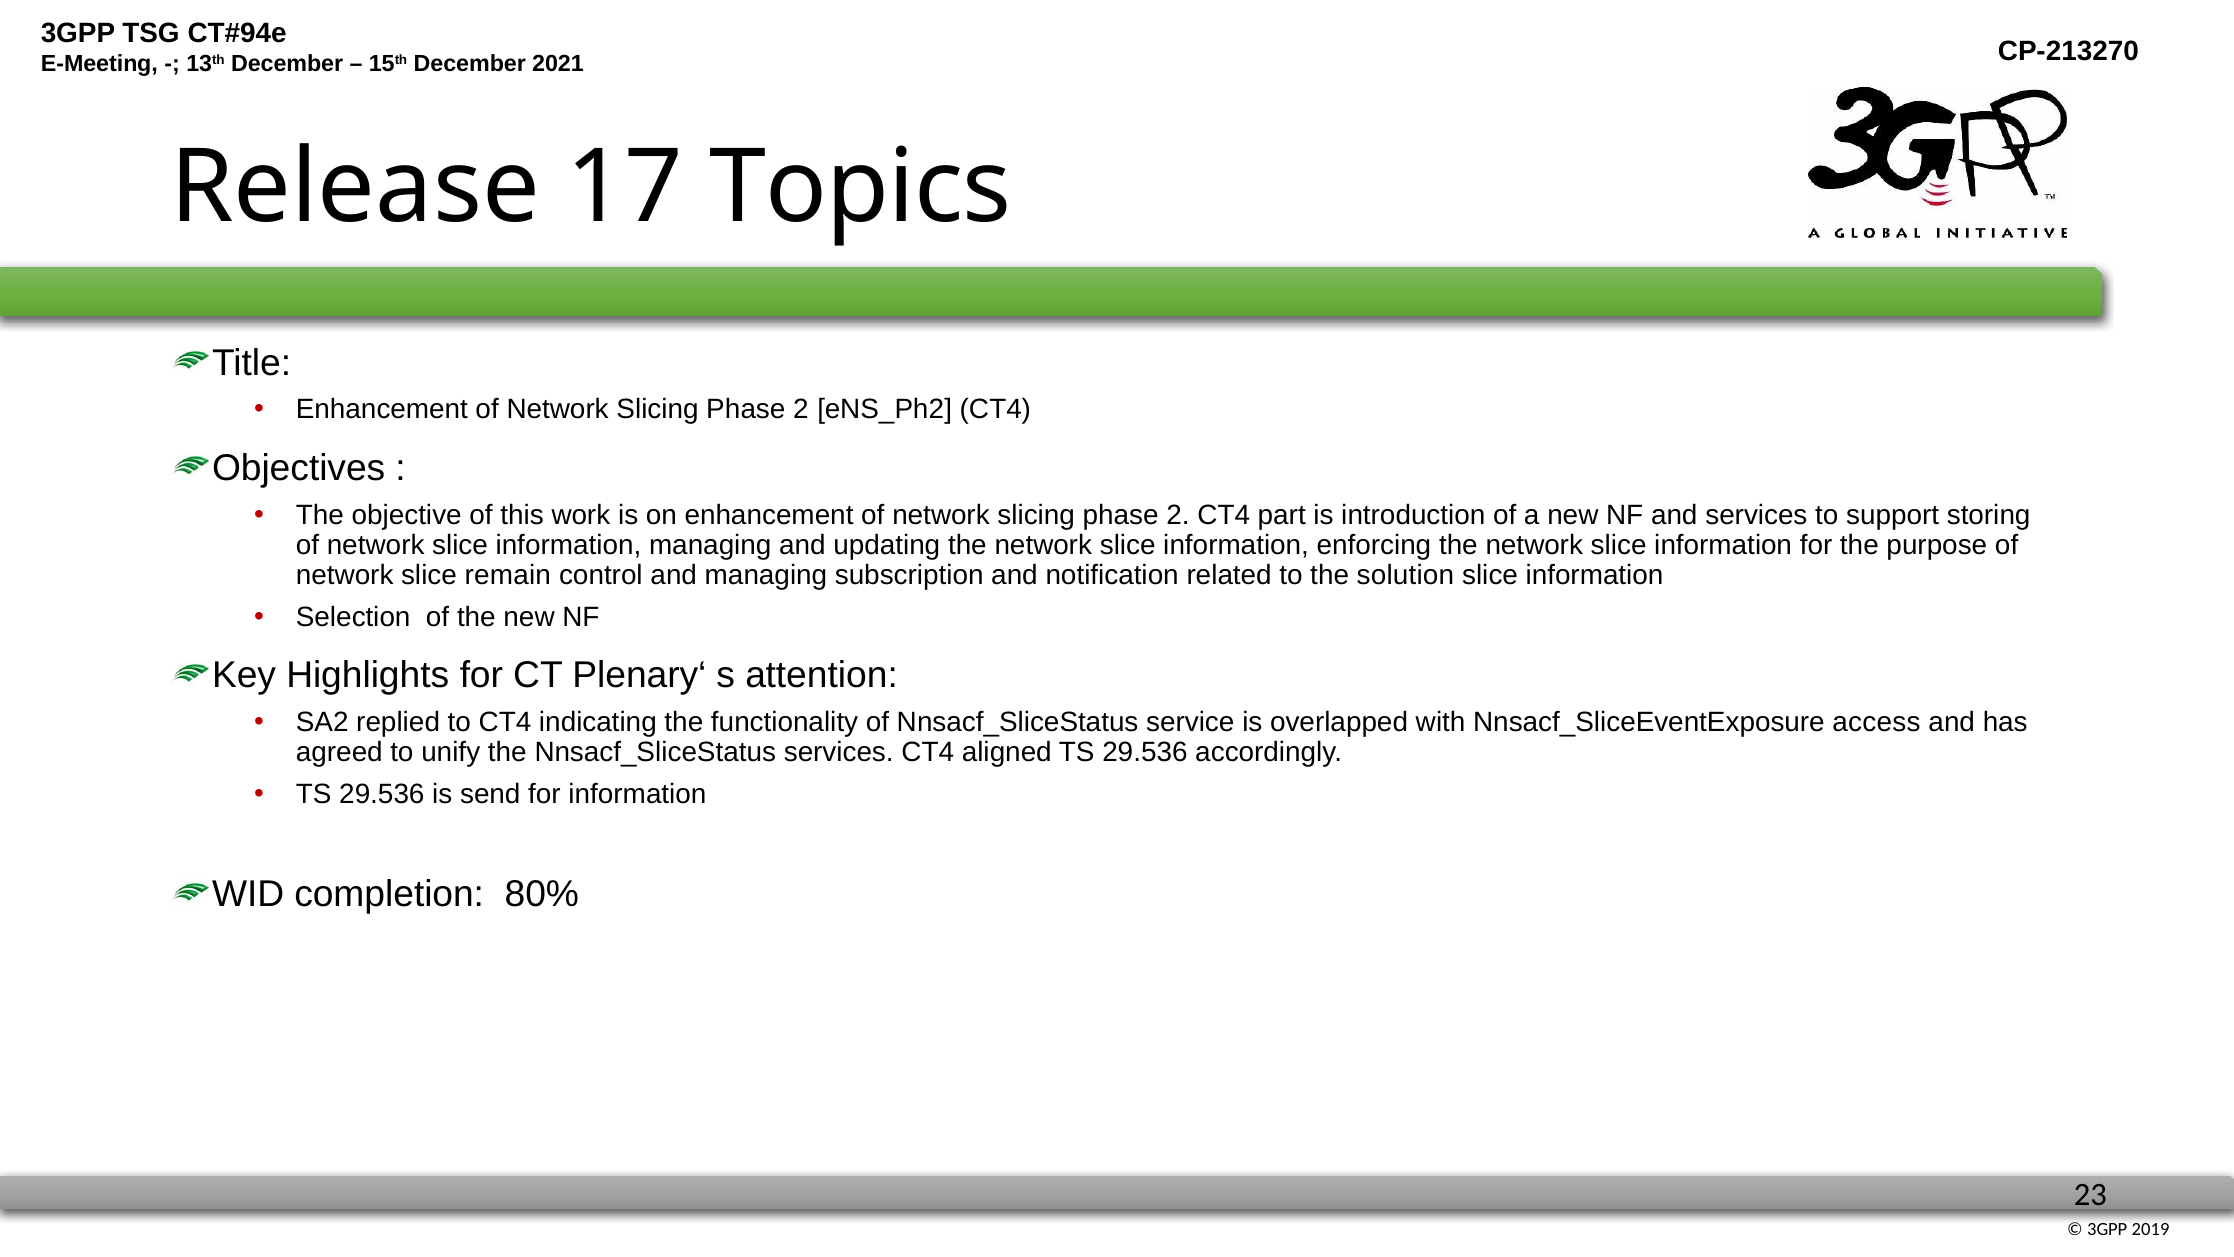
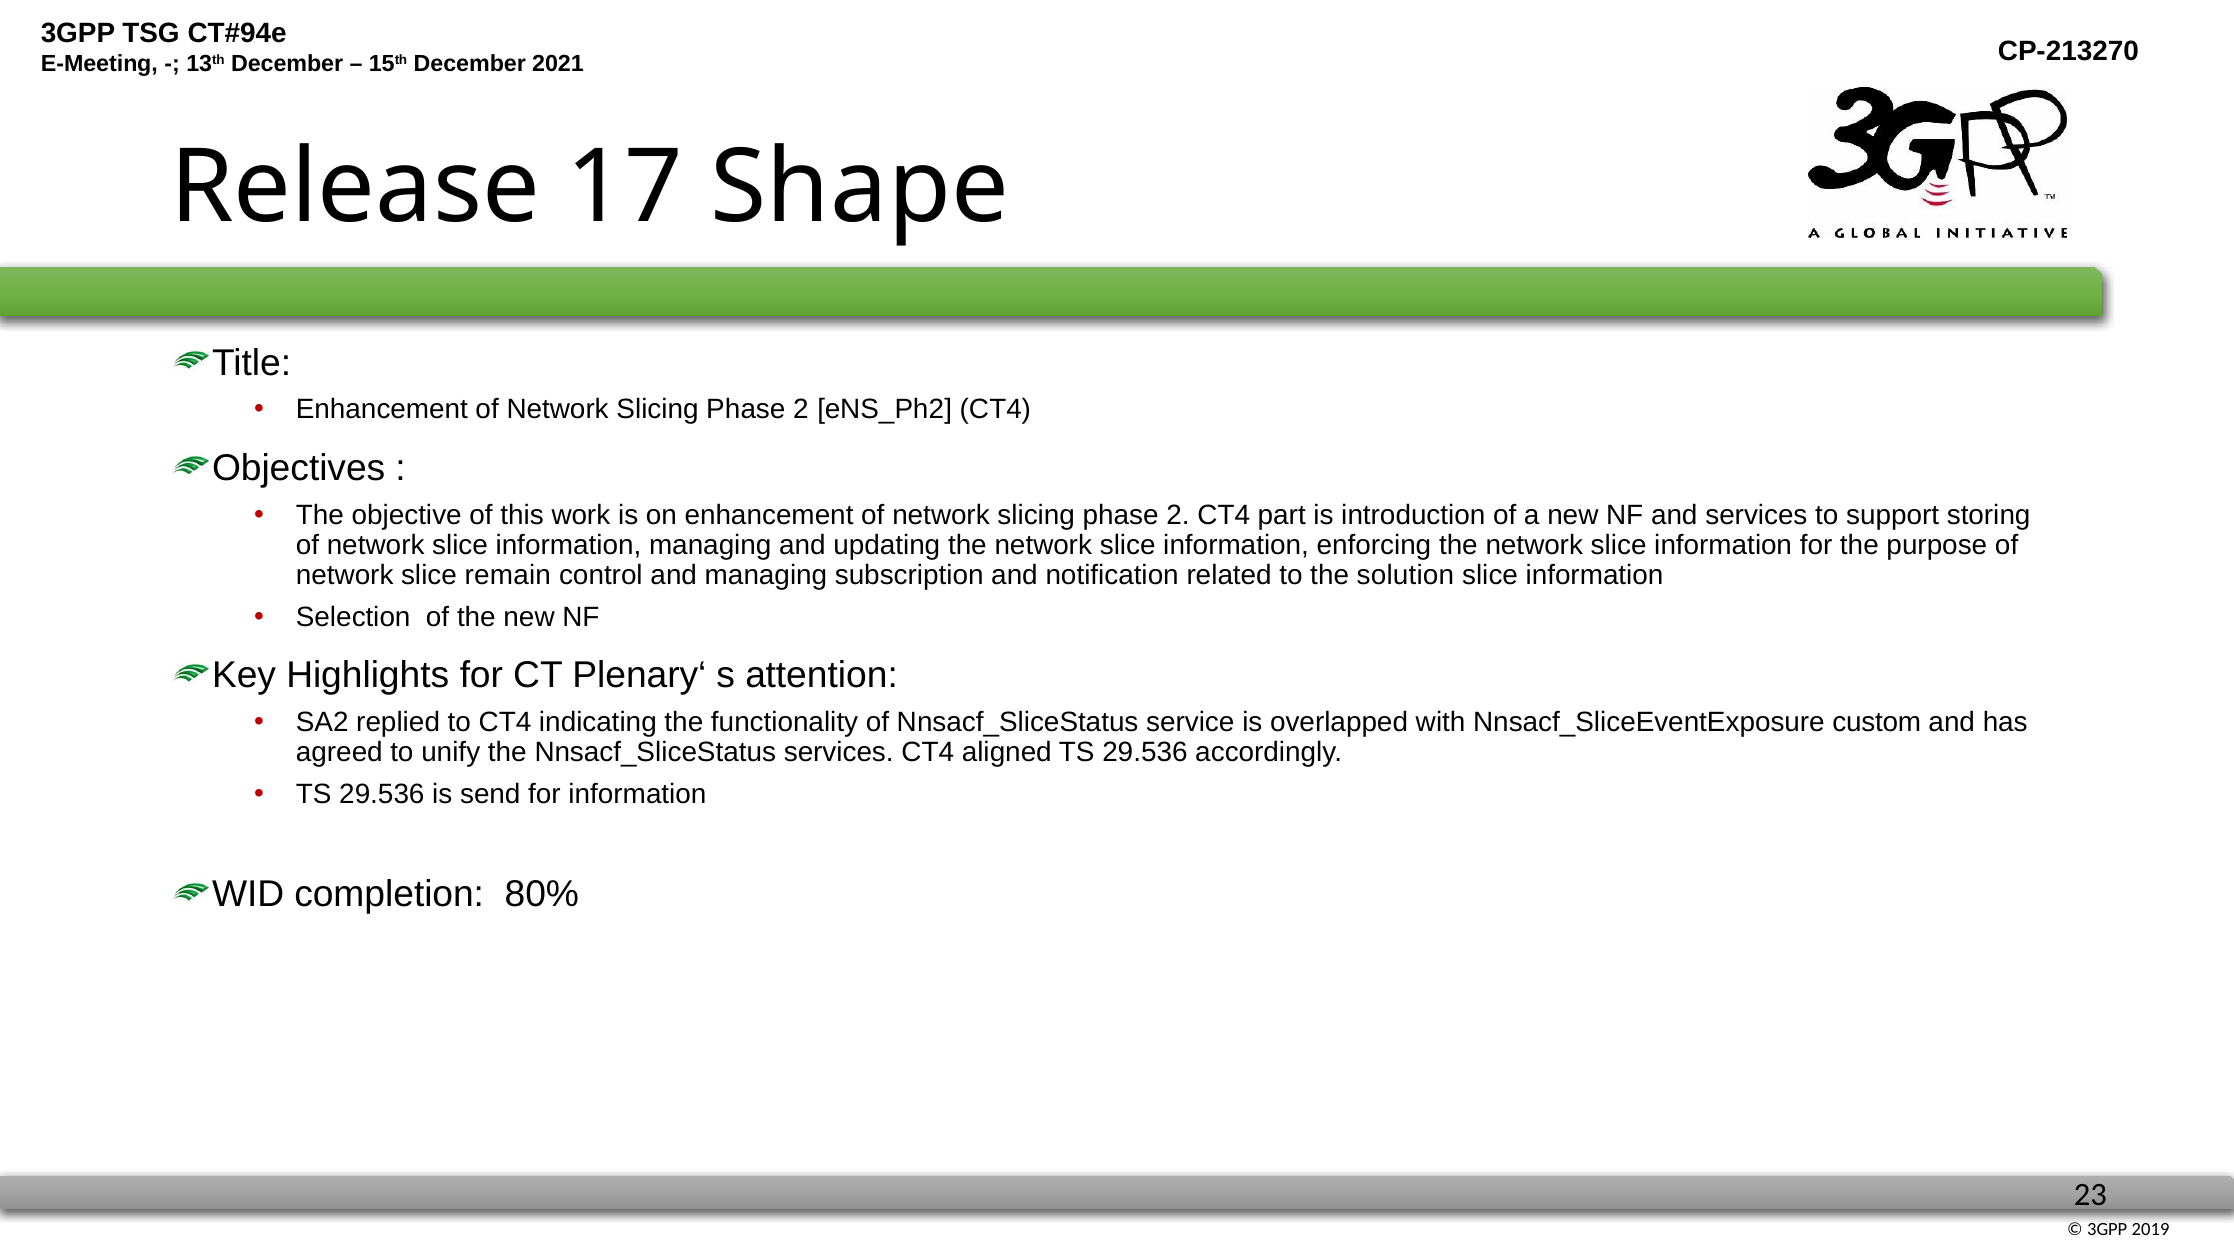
Topics: Topics -> Shape
access: access -> custom
